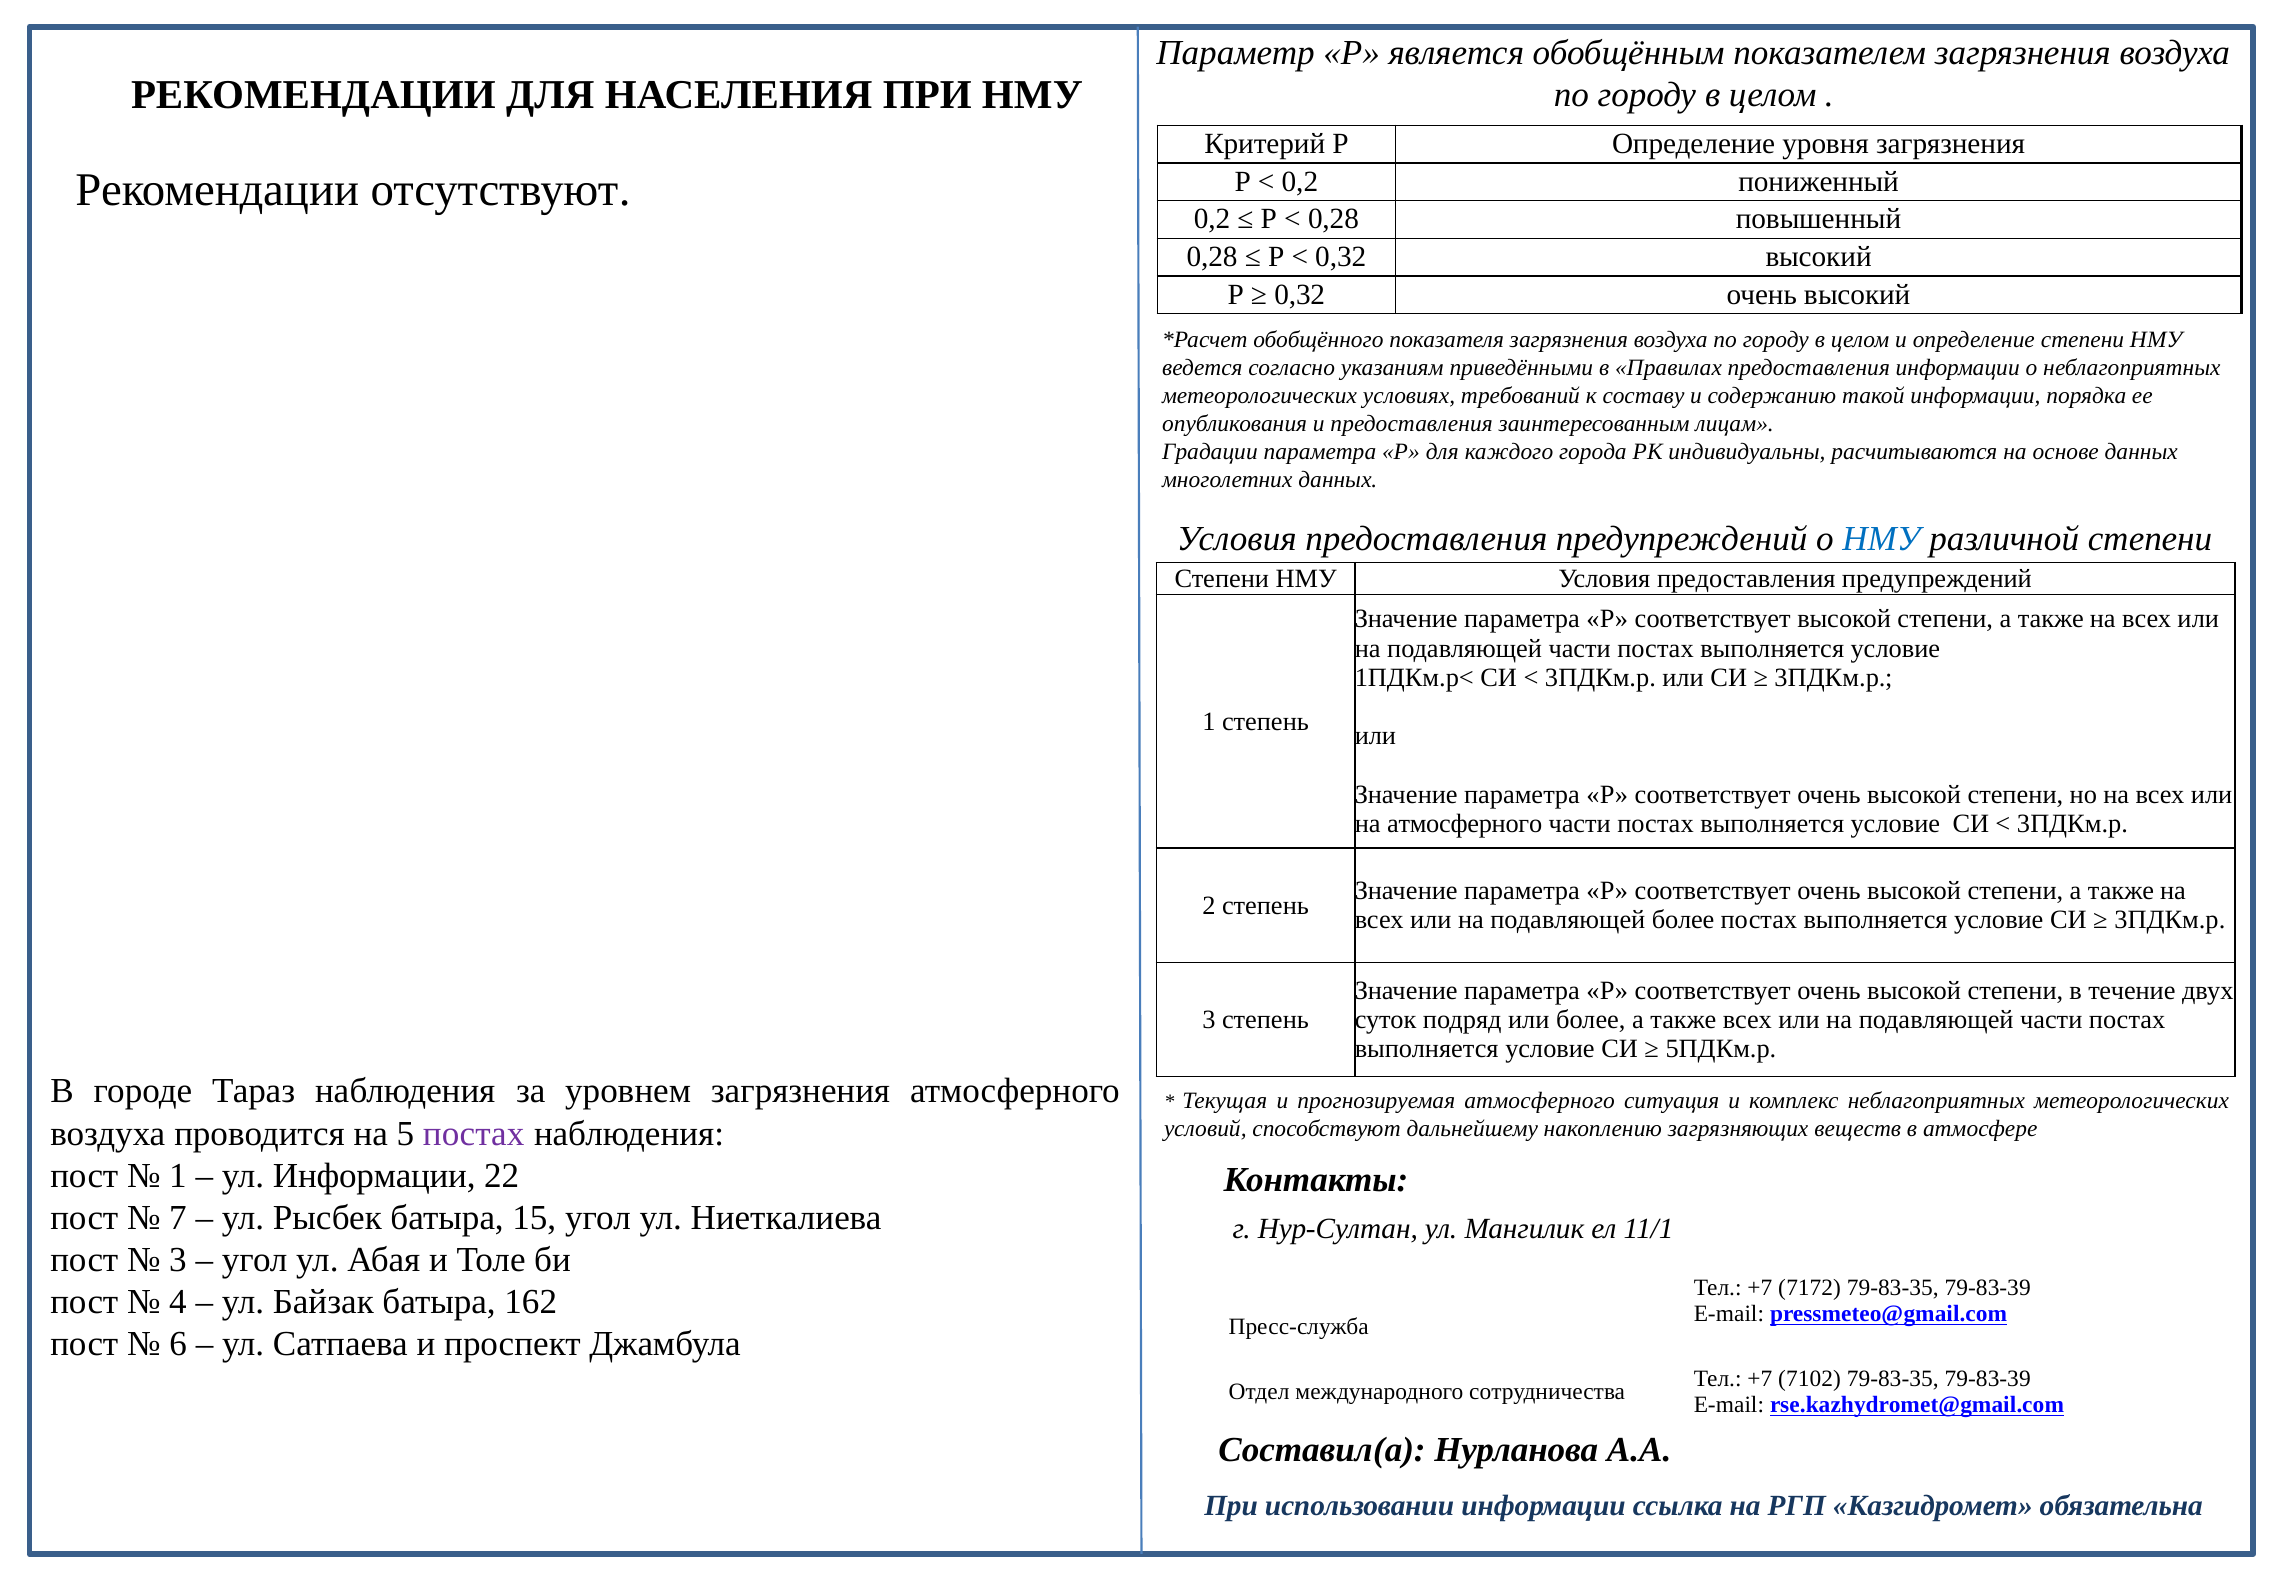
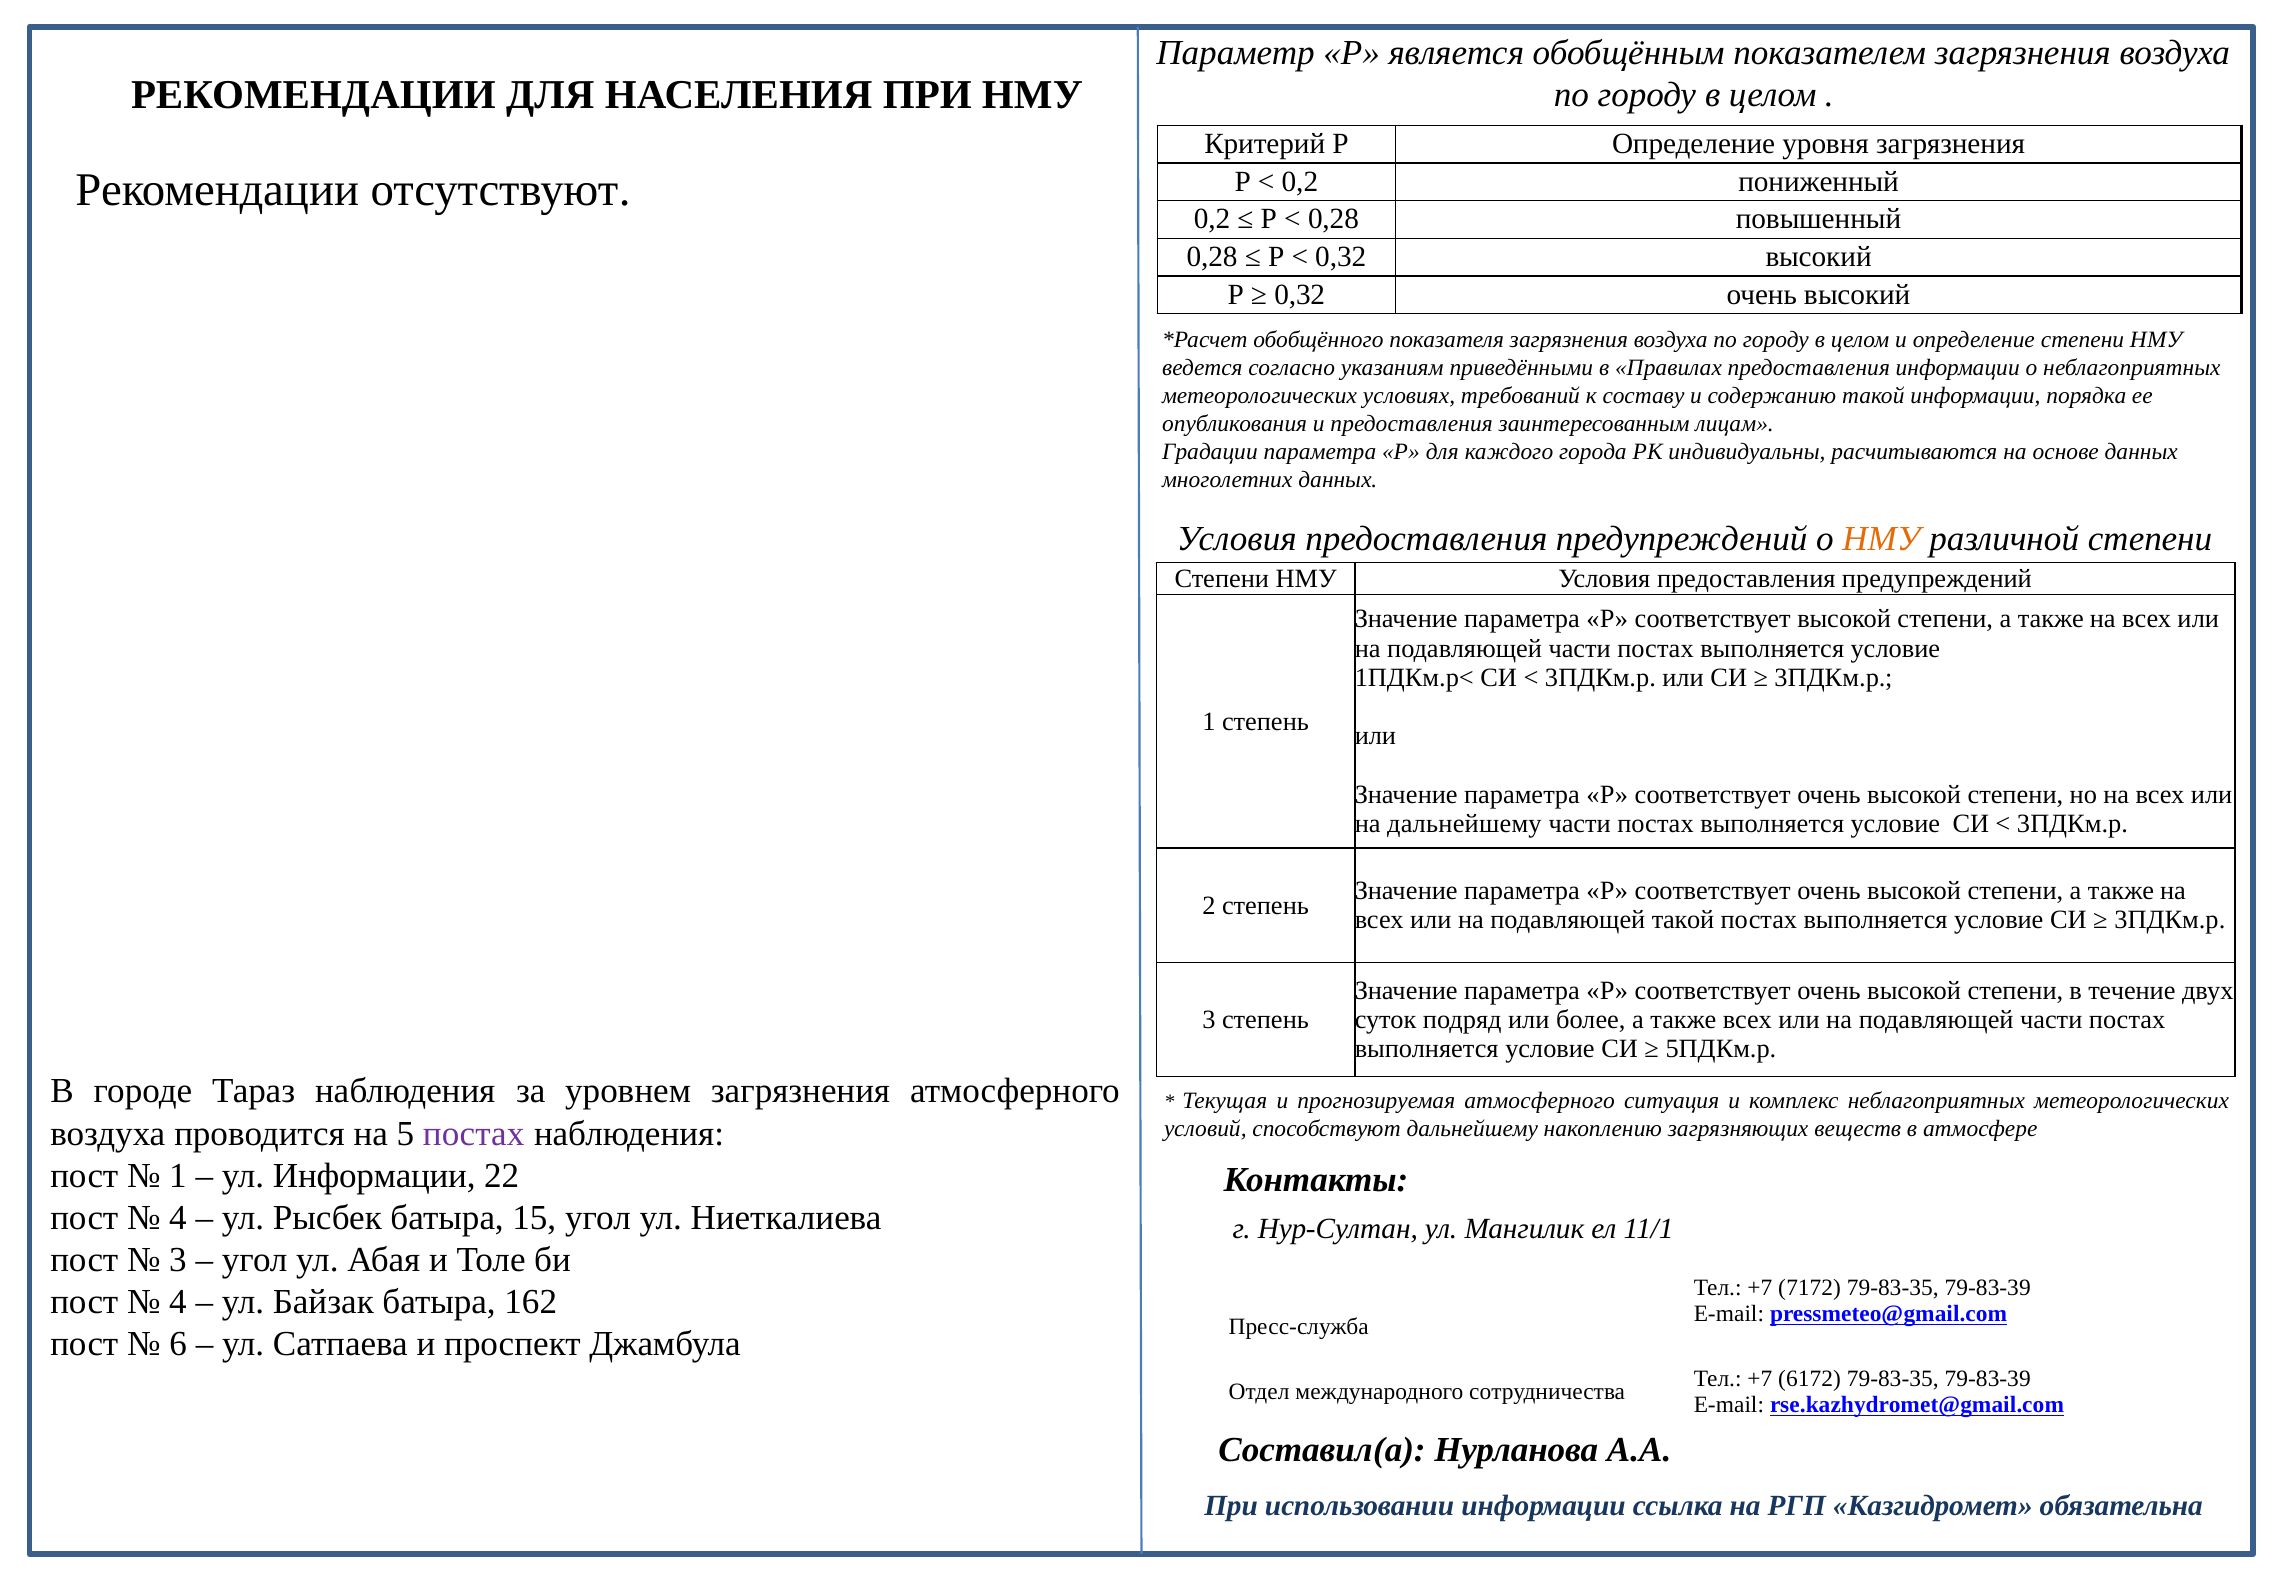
НМУ at (1881, 538) colour: blue -> orange
на атмосферного: атмосферного -> дальнейшему
подавляющей более: более -> такой
7 at (178, 1217): 7 -> 4
7102: 7102 -> 6172
